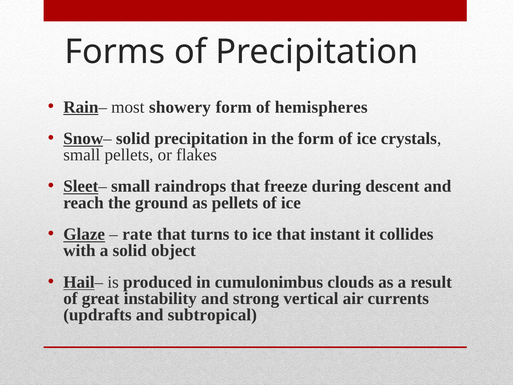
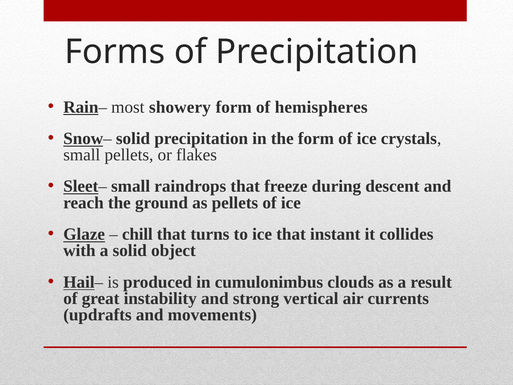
rate: rate -> chill
subtropical: subtropical -> movements
